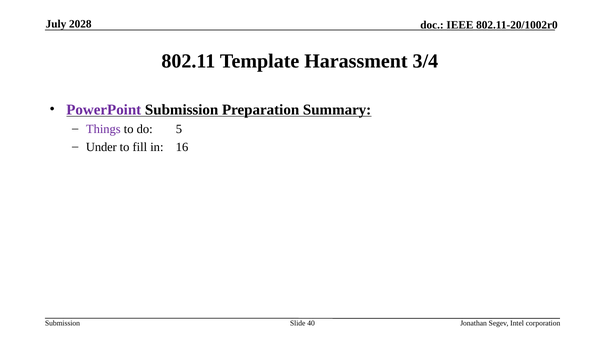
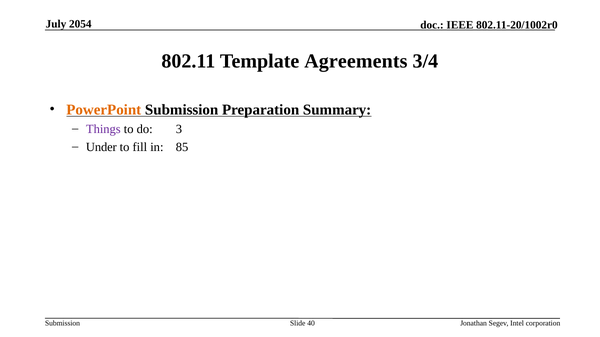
2028: 2028 -> 2054
Harassment: Harassment -> Agreements
PowerPoint colour: purple -> orange
5: 5 -> 3
16: 16 -> 85
